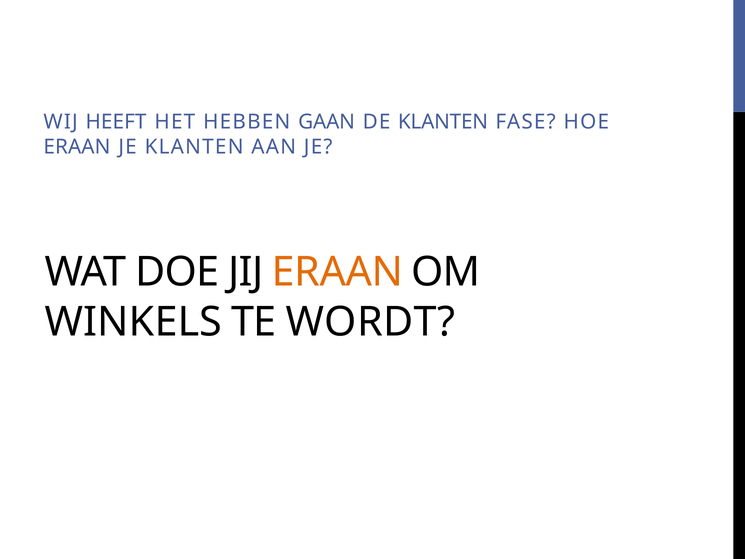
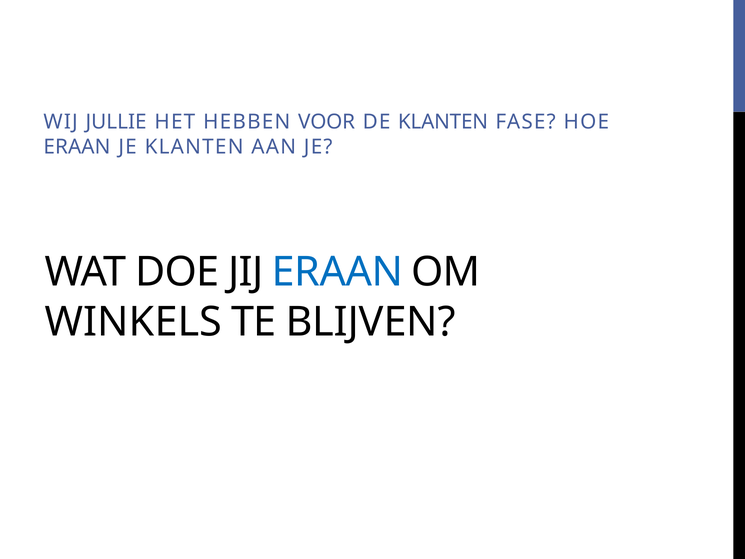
HEEFT: HEEFT -> JULLIE
GAAN: GAAN -> VOOR
ERAAN at (337, 272) colour: orange -> blue
WORDT: WORDT -> BLIJVEN
